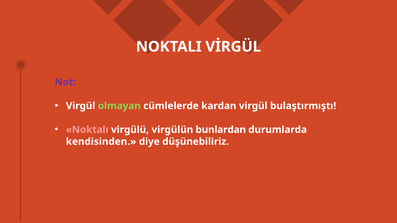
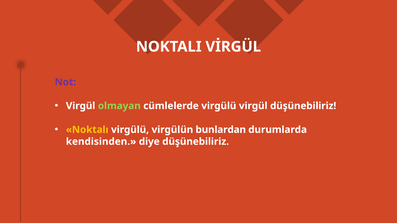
cümlelerde kardan: kardan -> virgülü
virgül bulaştırmıştı: bulaştırmıştı -> düşünebiliriz
Noktalı colour: pink -> yellow
